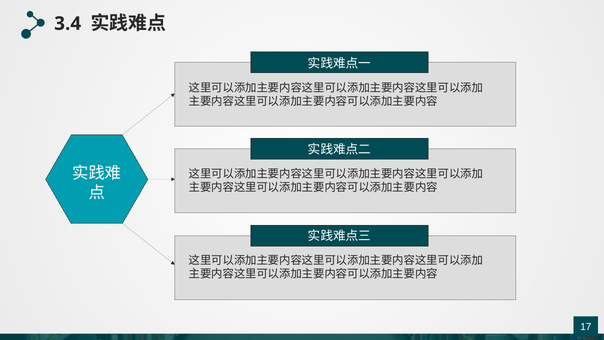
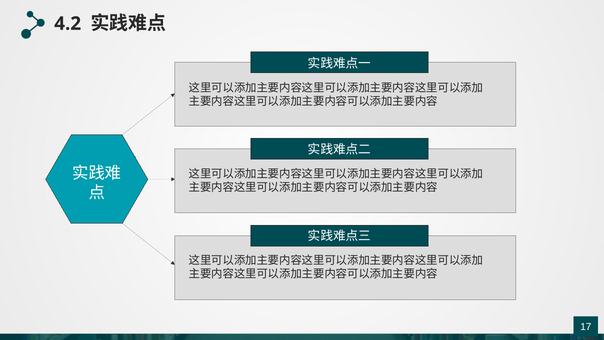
3.4: 3.4 -> 4.2
